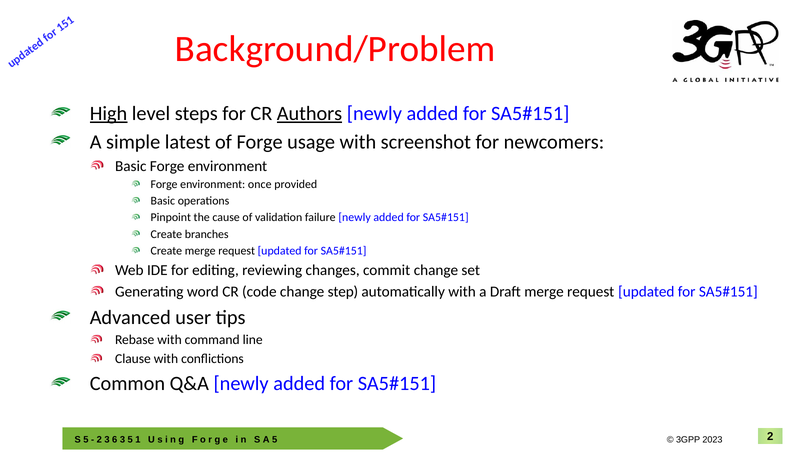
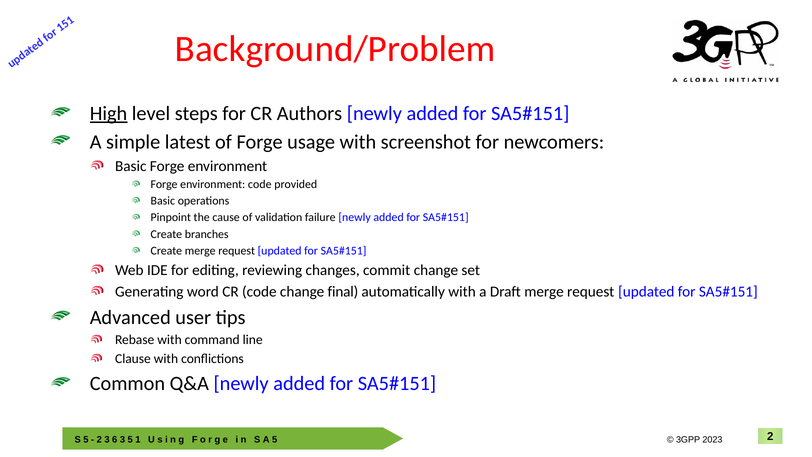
Authors underline: present -> none
environment once: once -> code
step: step -> final
